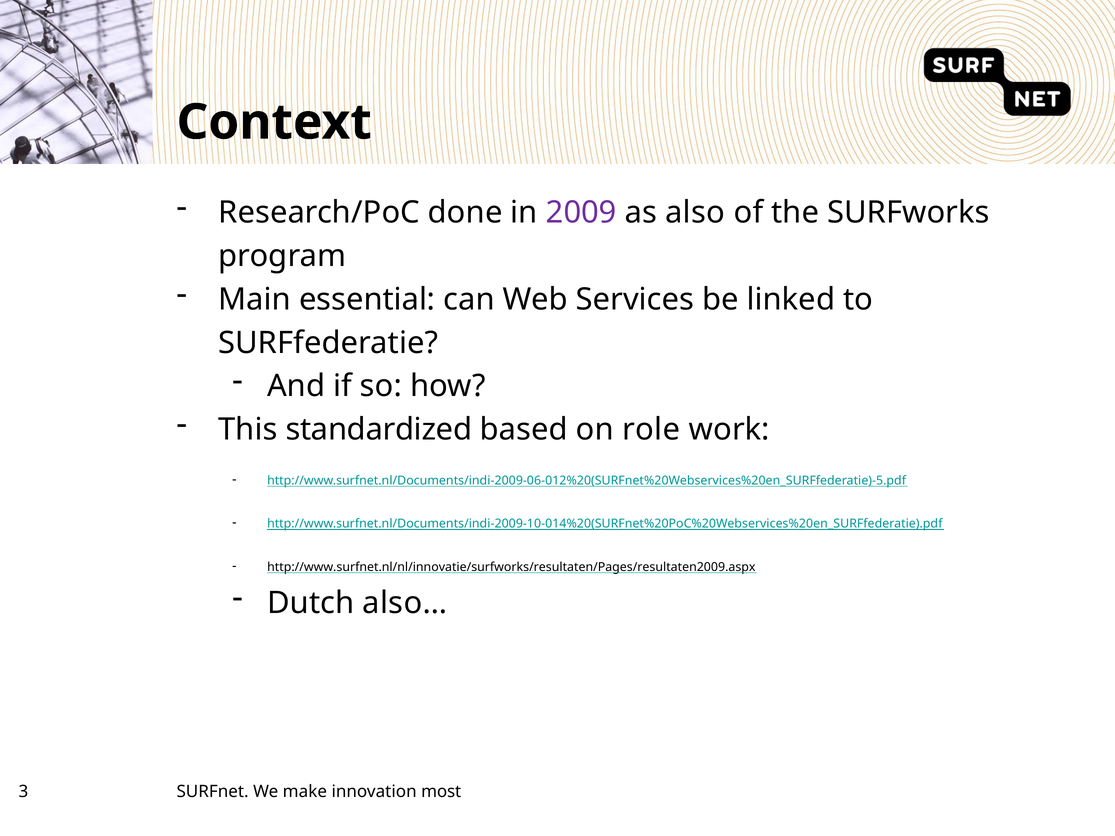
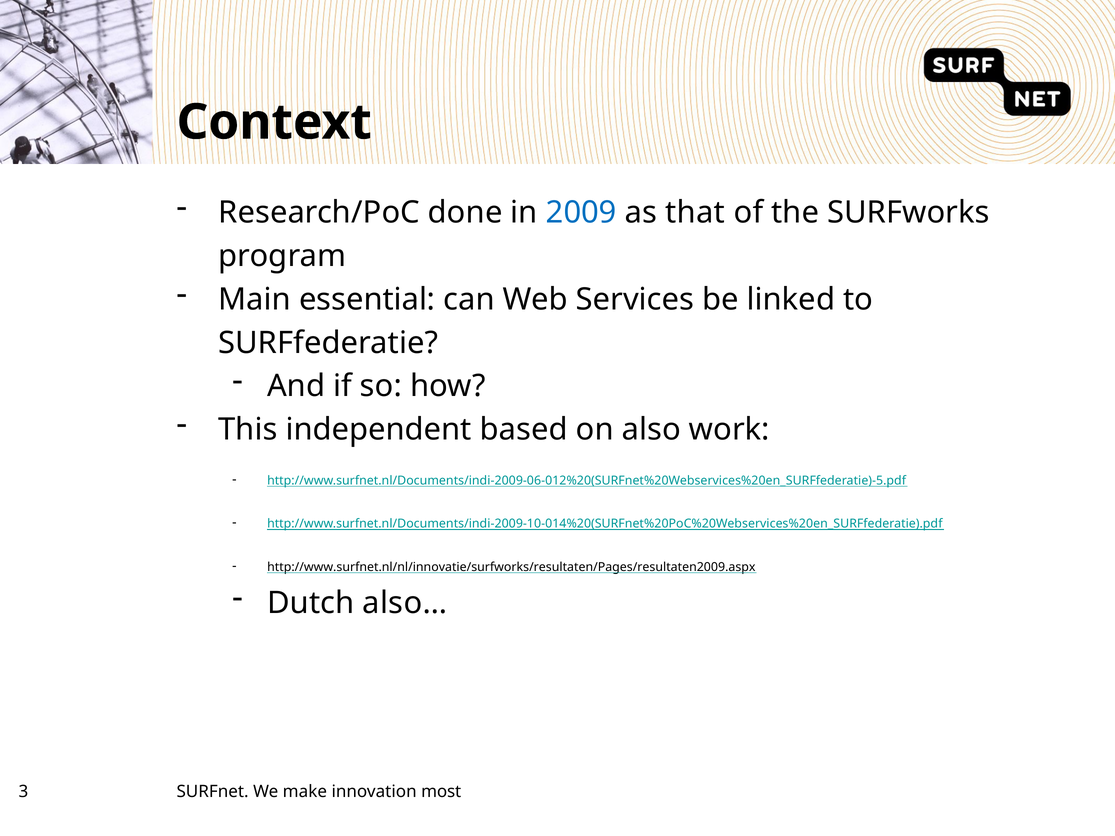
2009 colour: purple -> blue
also: also -> that
standardized: standardized -> independent
role: role -> also
